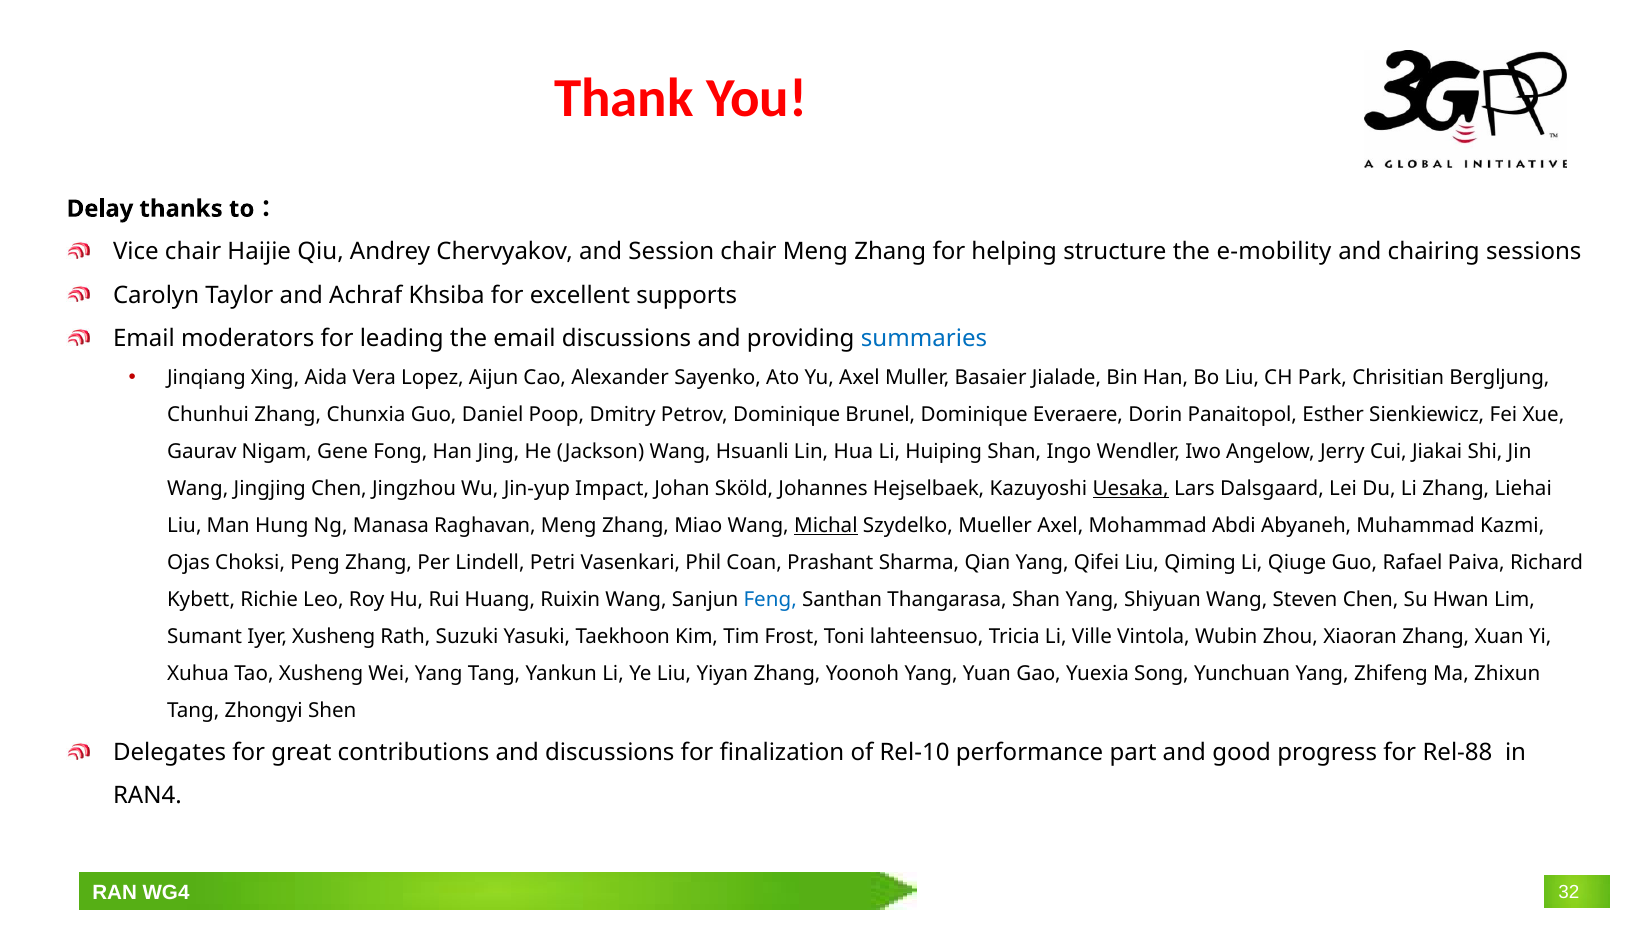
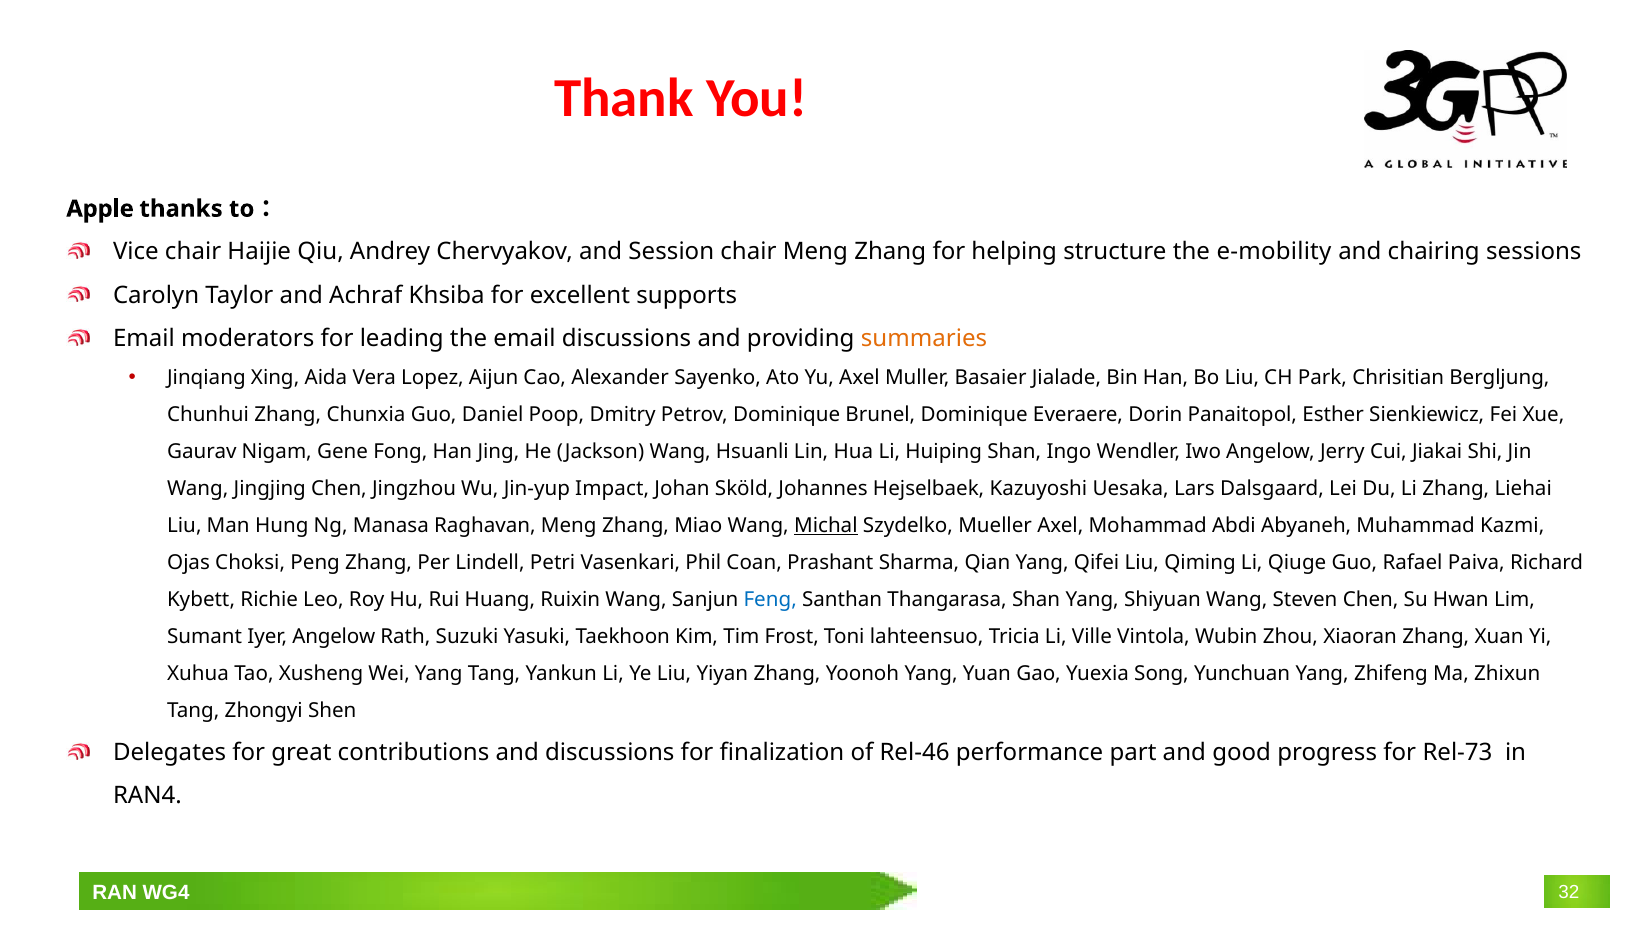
Delay: Delay -> Apple
summaries colour: blue -> orange
Uesaka underline: present -> none
Iyer Xusheng: Xusheng -> Angelow
Rel-10: Rel-10 -> Rel-46
Rel-88: Rel-88 -> Rel-73
